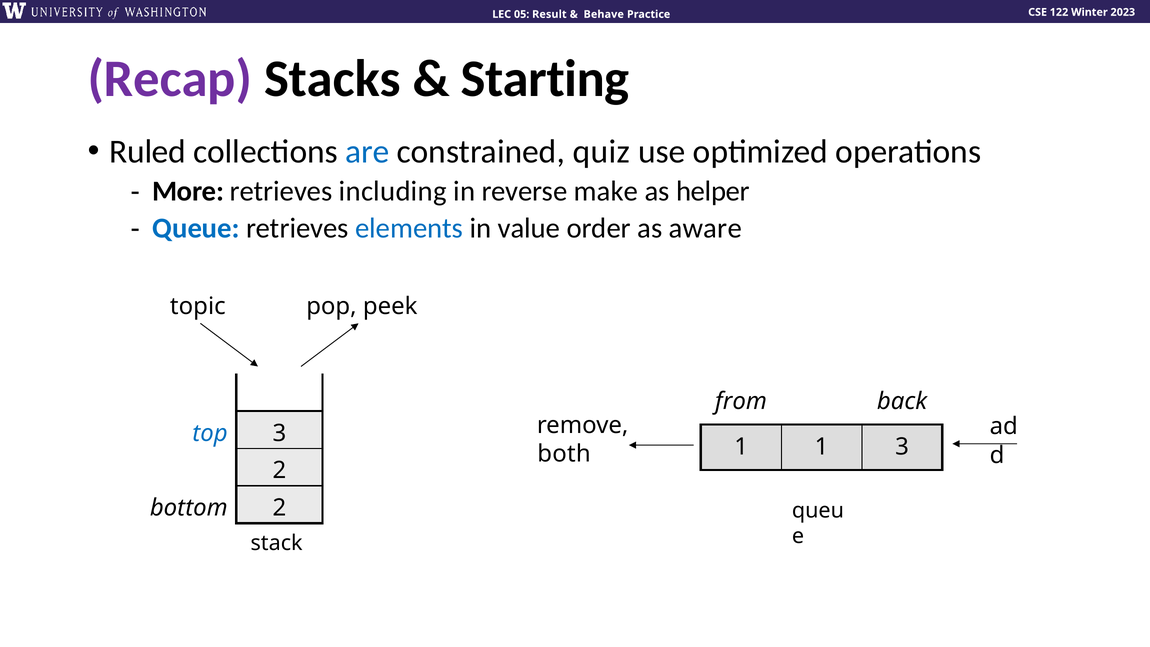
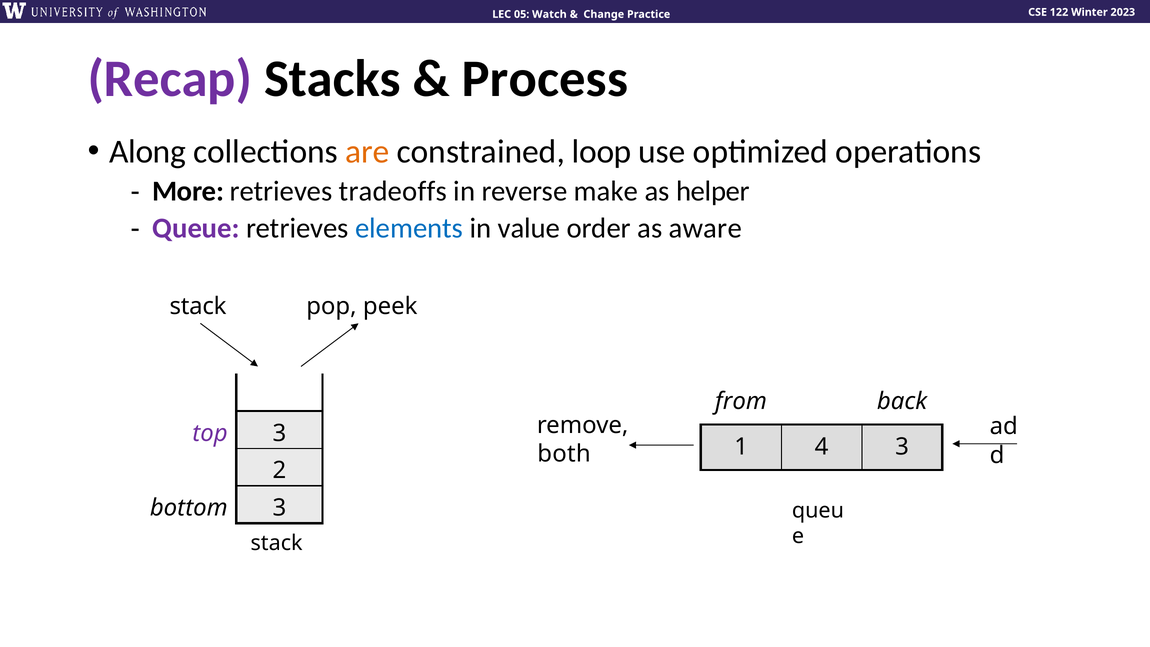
Result: Result -> Watch
Behave: Behave -> Change
Starting: Starting -> Process
Ruled: Ruled -> Along
are colour: blue -> orange
quiz: quiz -> loop
including: including -> tradeoffs
Queue colour: blue -> purple
topic at (198, 306): topic -> stack
top colour: blue -> purple
1 1: 1 -> 4
bottom 2: 2 -> 3
